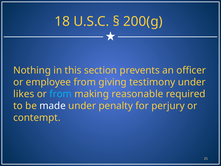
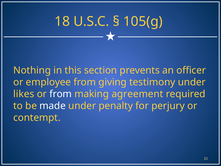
200(g: 200(g -> 105(g
from at (61, 94) colour: light blue -> white
reasonable: reasonable -> agreement
